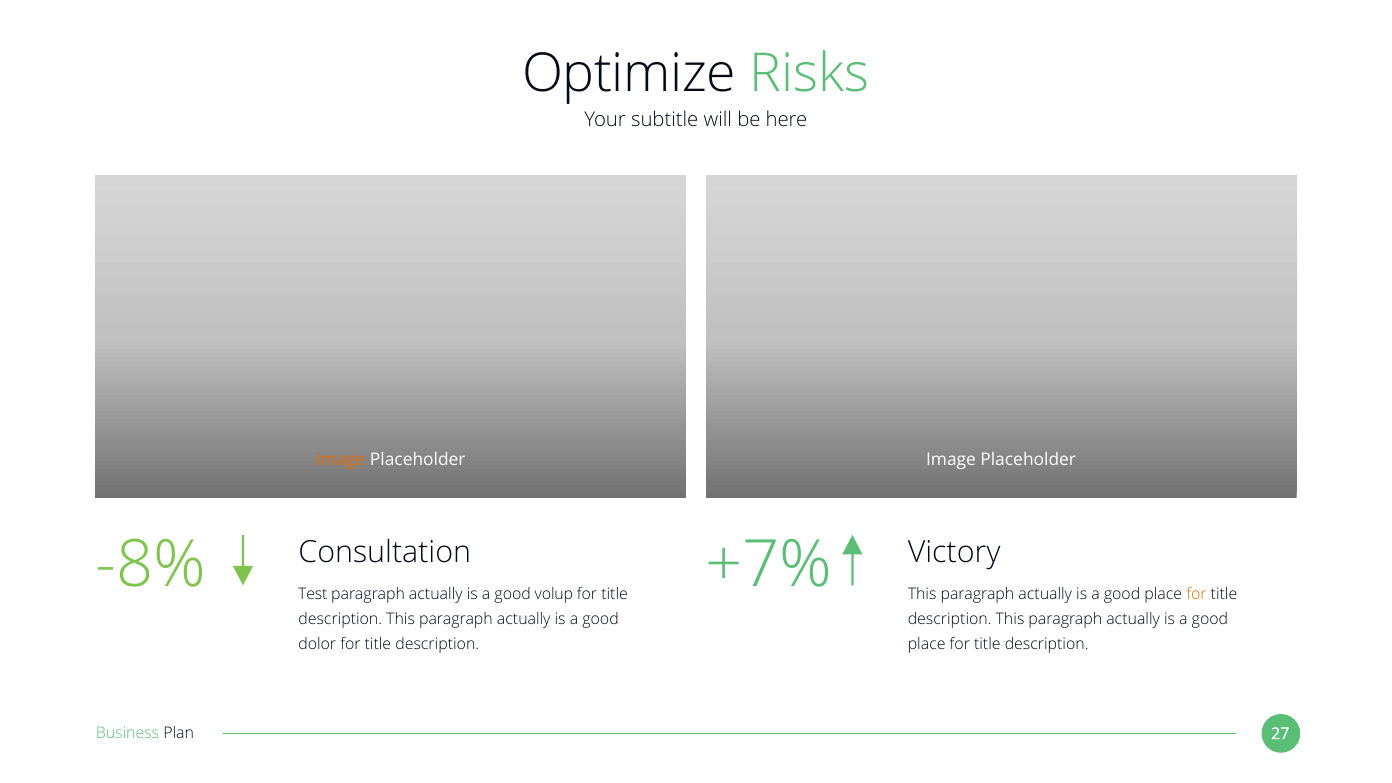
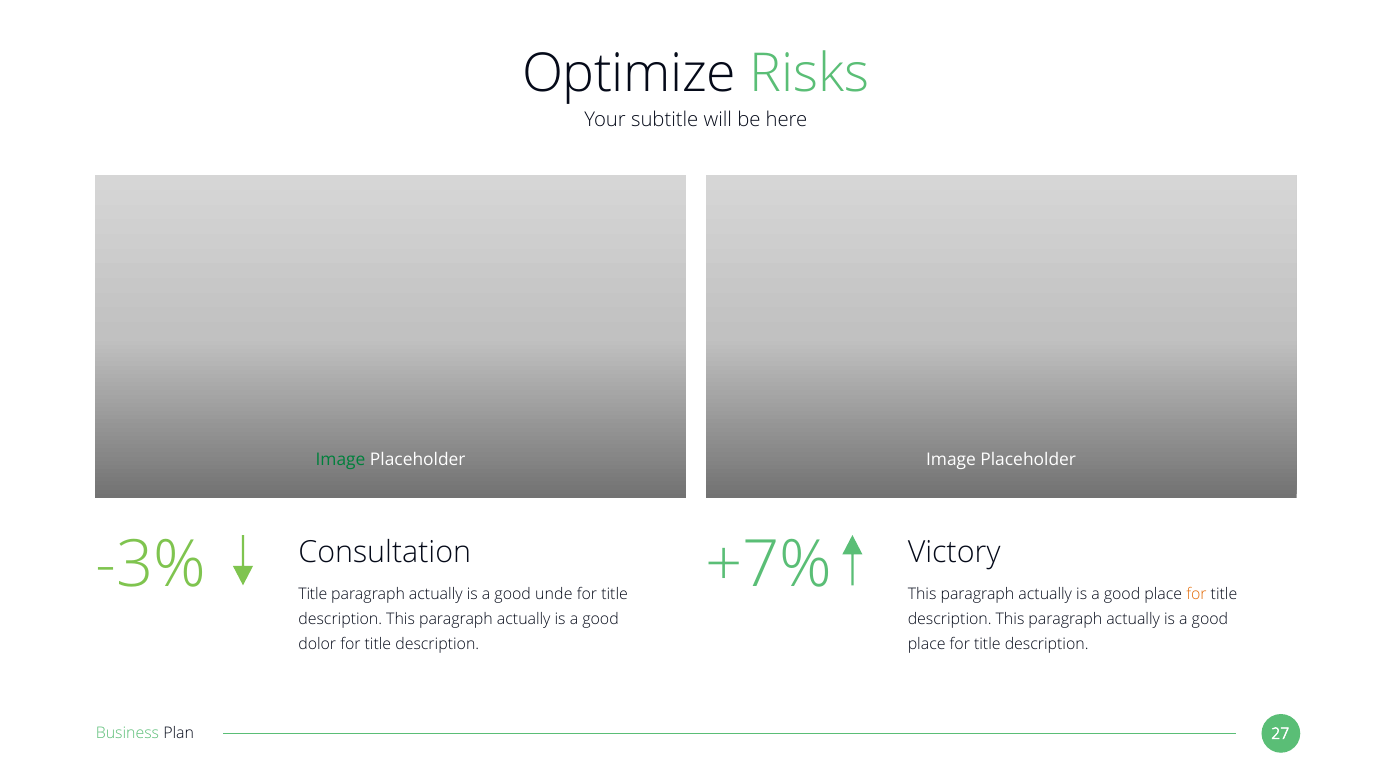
Image at (341, 460) colour: orange -> green
-8%: -8% -> -3%
Test at (313, 594): Test -> Title
volup: volup -> unde
